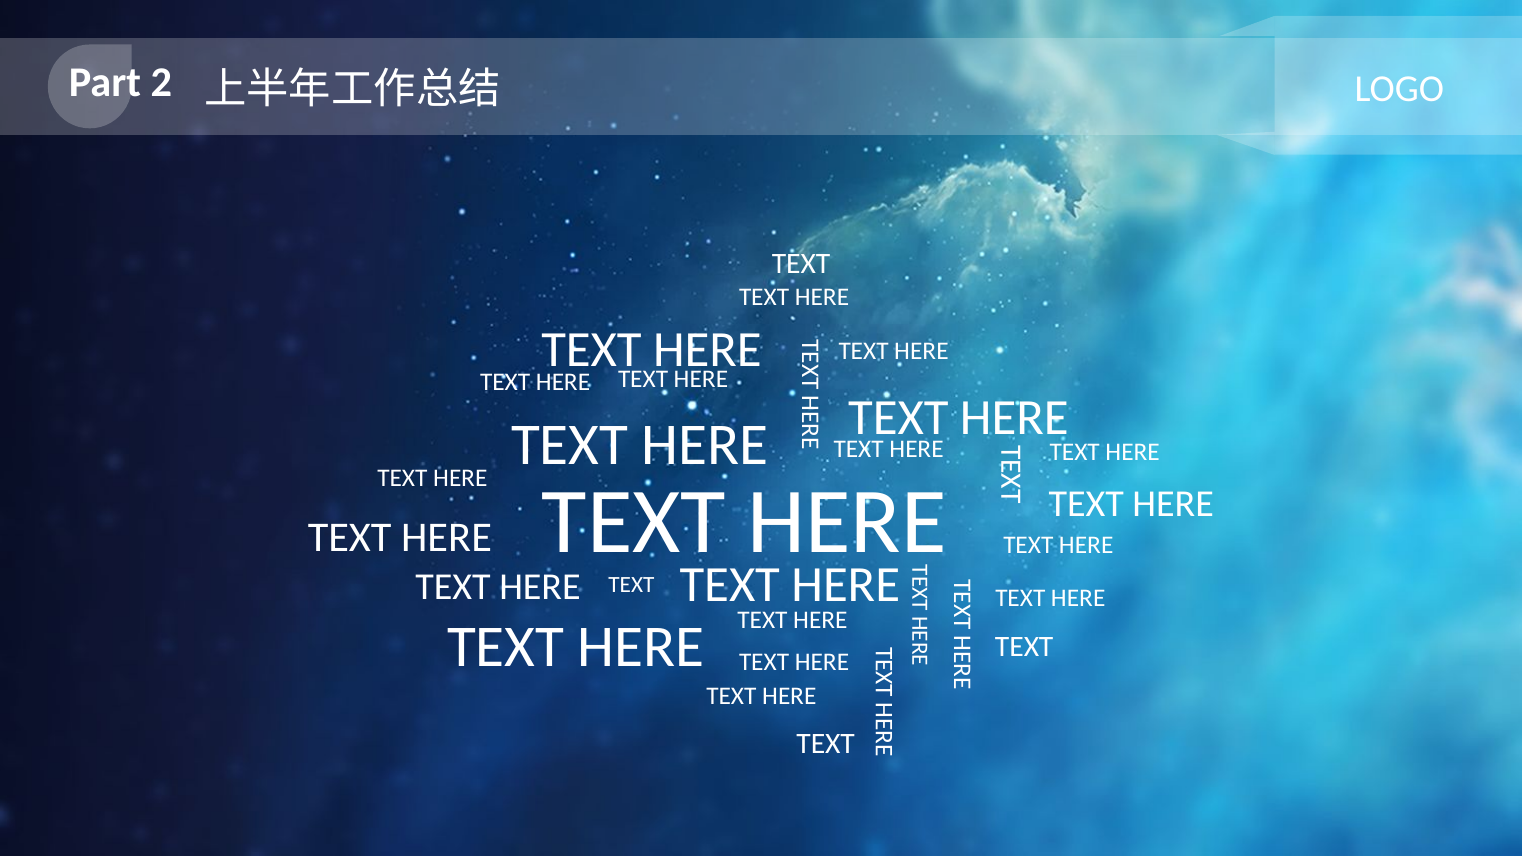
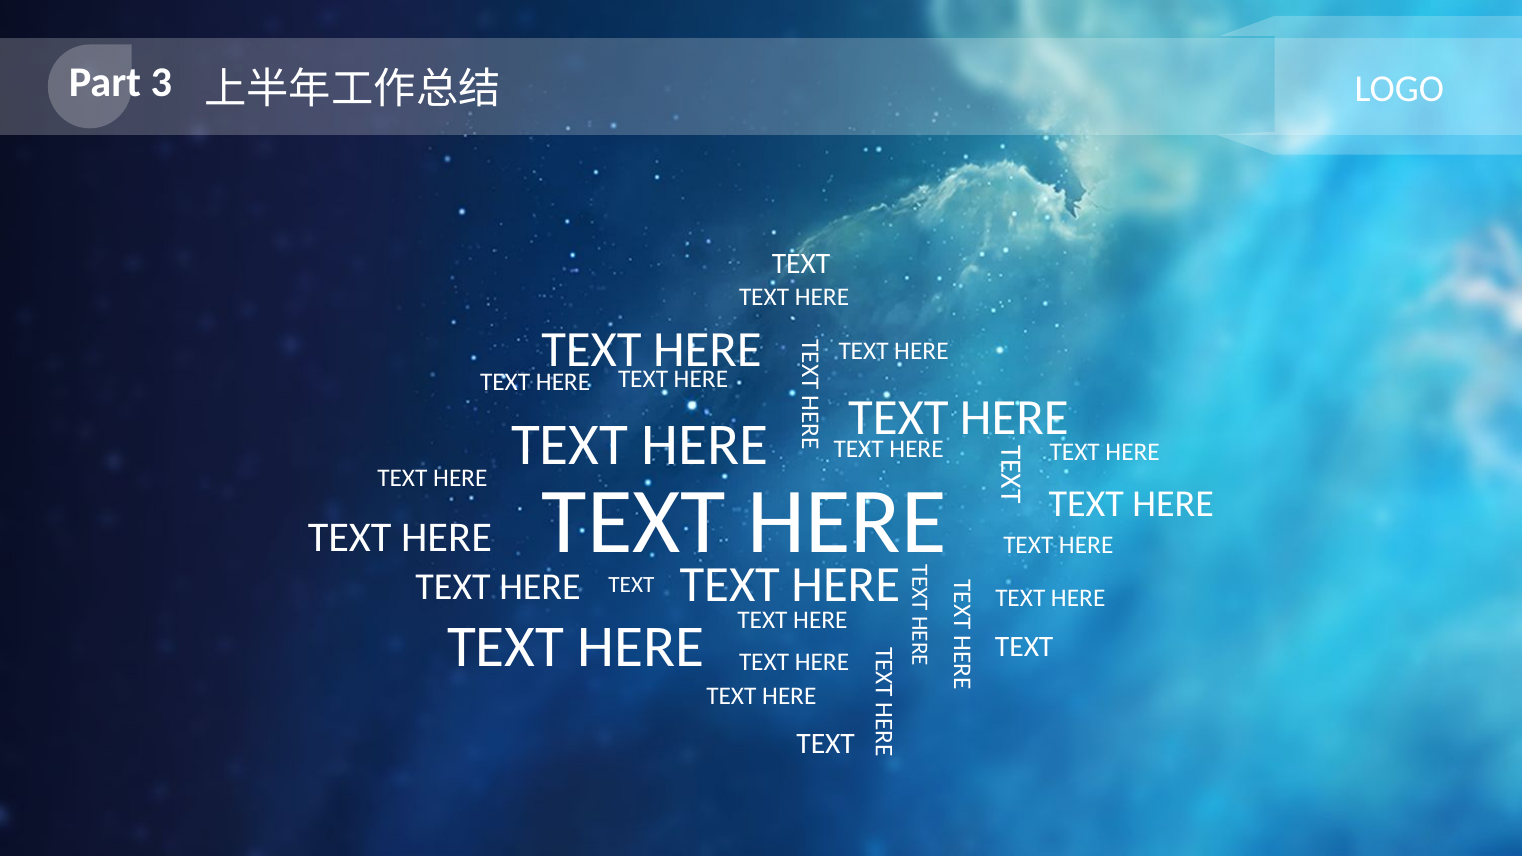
2: 2 -> 3
